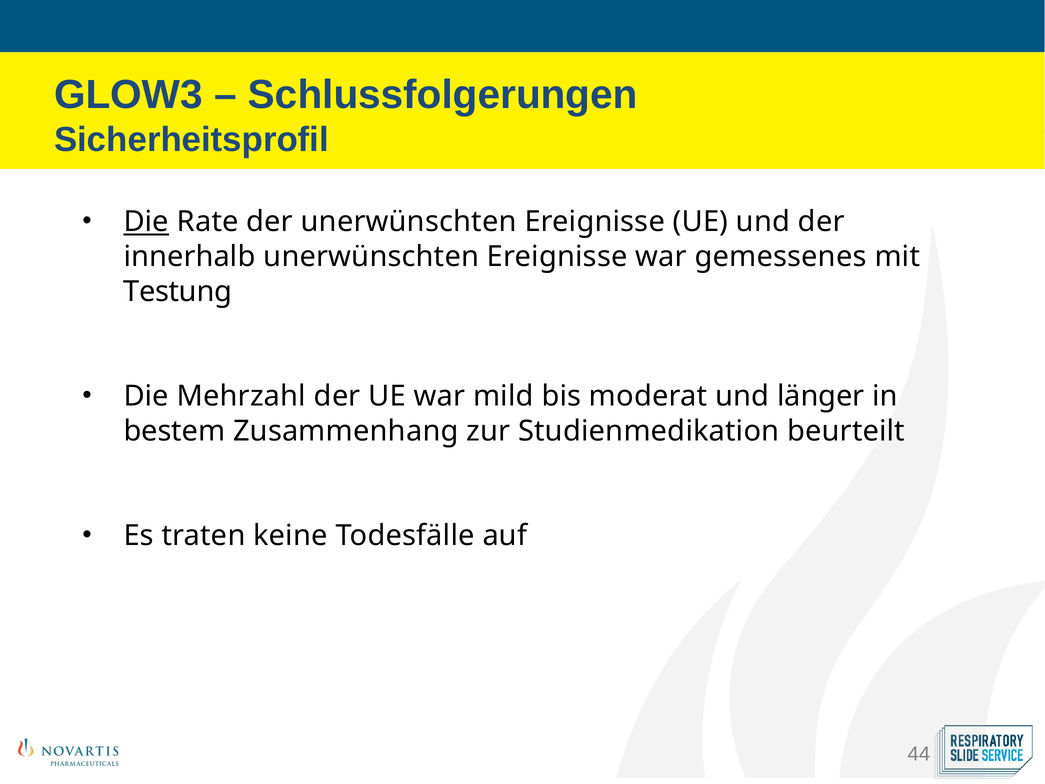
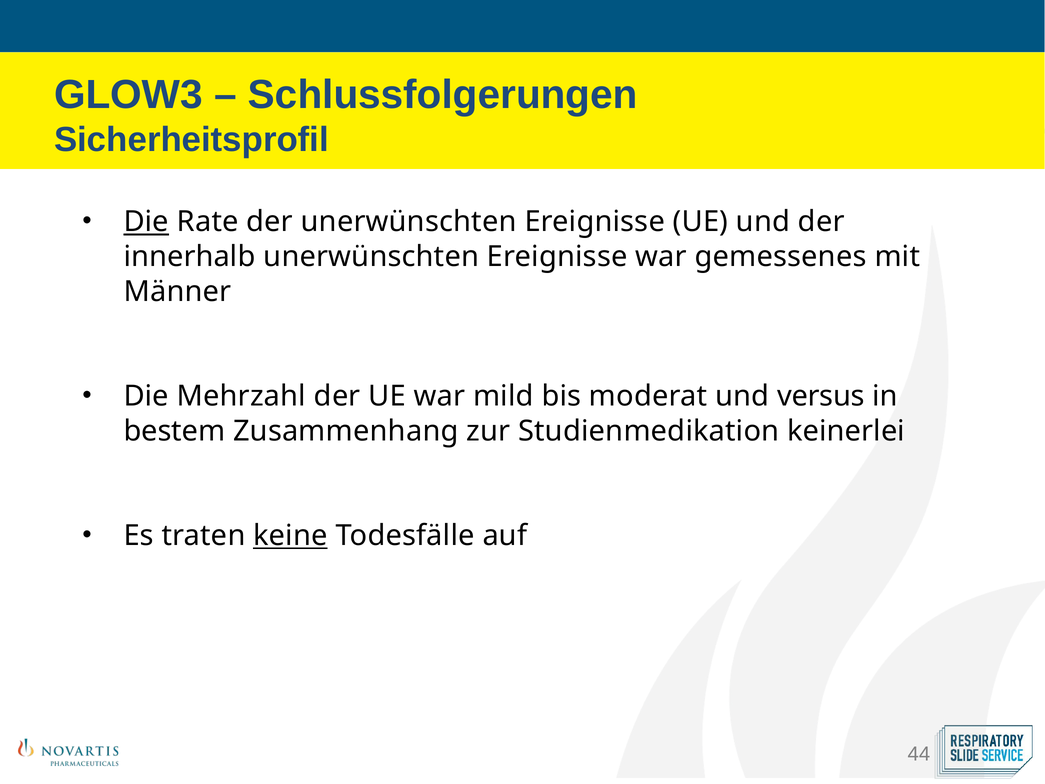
Testung: Testung -> Männer
länger: länger -> versus
beurteilt: beurteilt -> keinerlei
keine underline: none -> present
